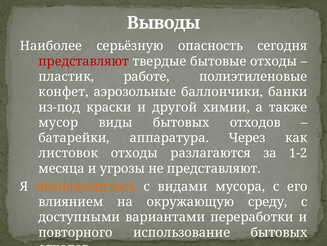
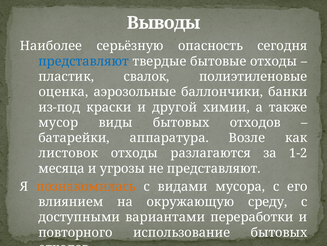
представляют at (84, 61) colour: red -> blue
работе: работе -> свалок
конфет: конфет -> оценка
Через: Через -> Возле
